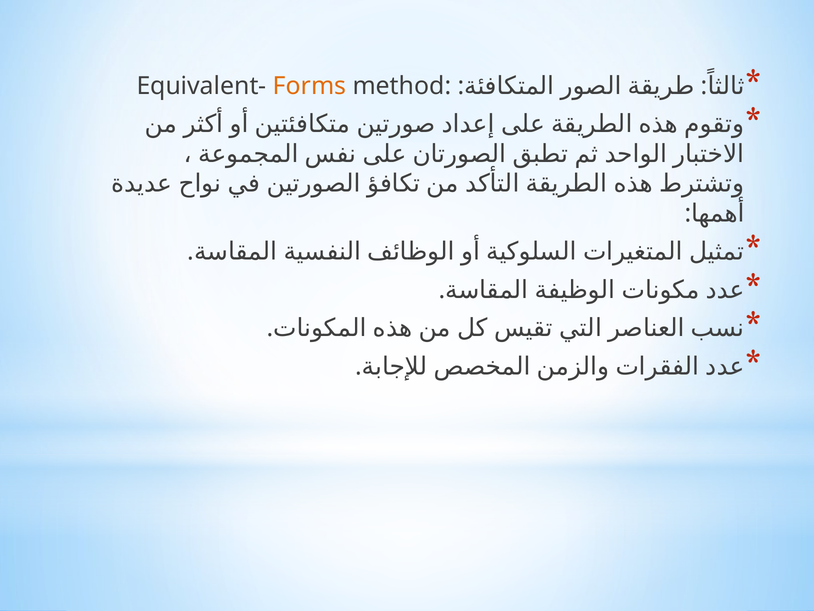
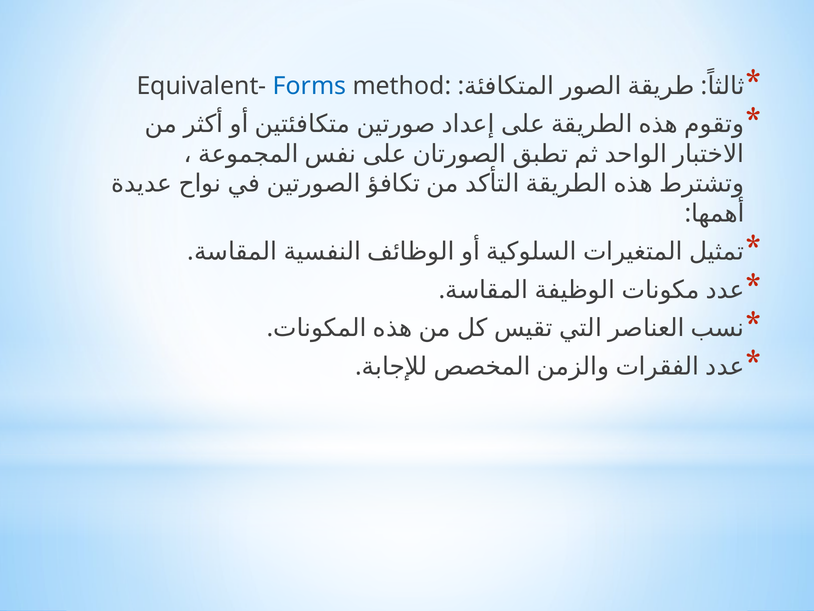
Forms colour: orange -> blue
